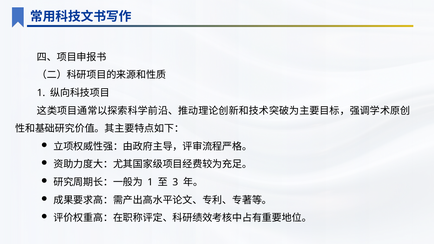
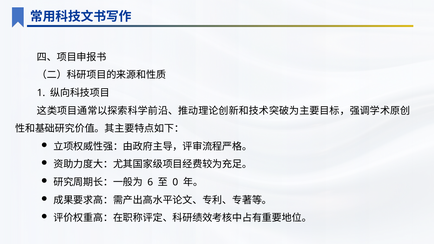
1 at (150, 182): 1 -> 6
3: 3 -> 0
